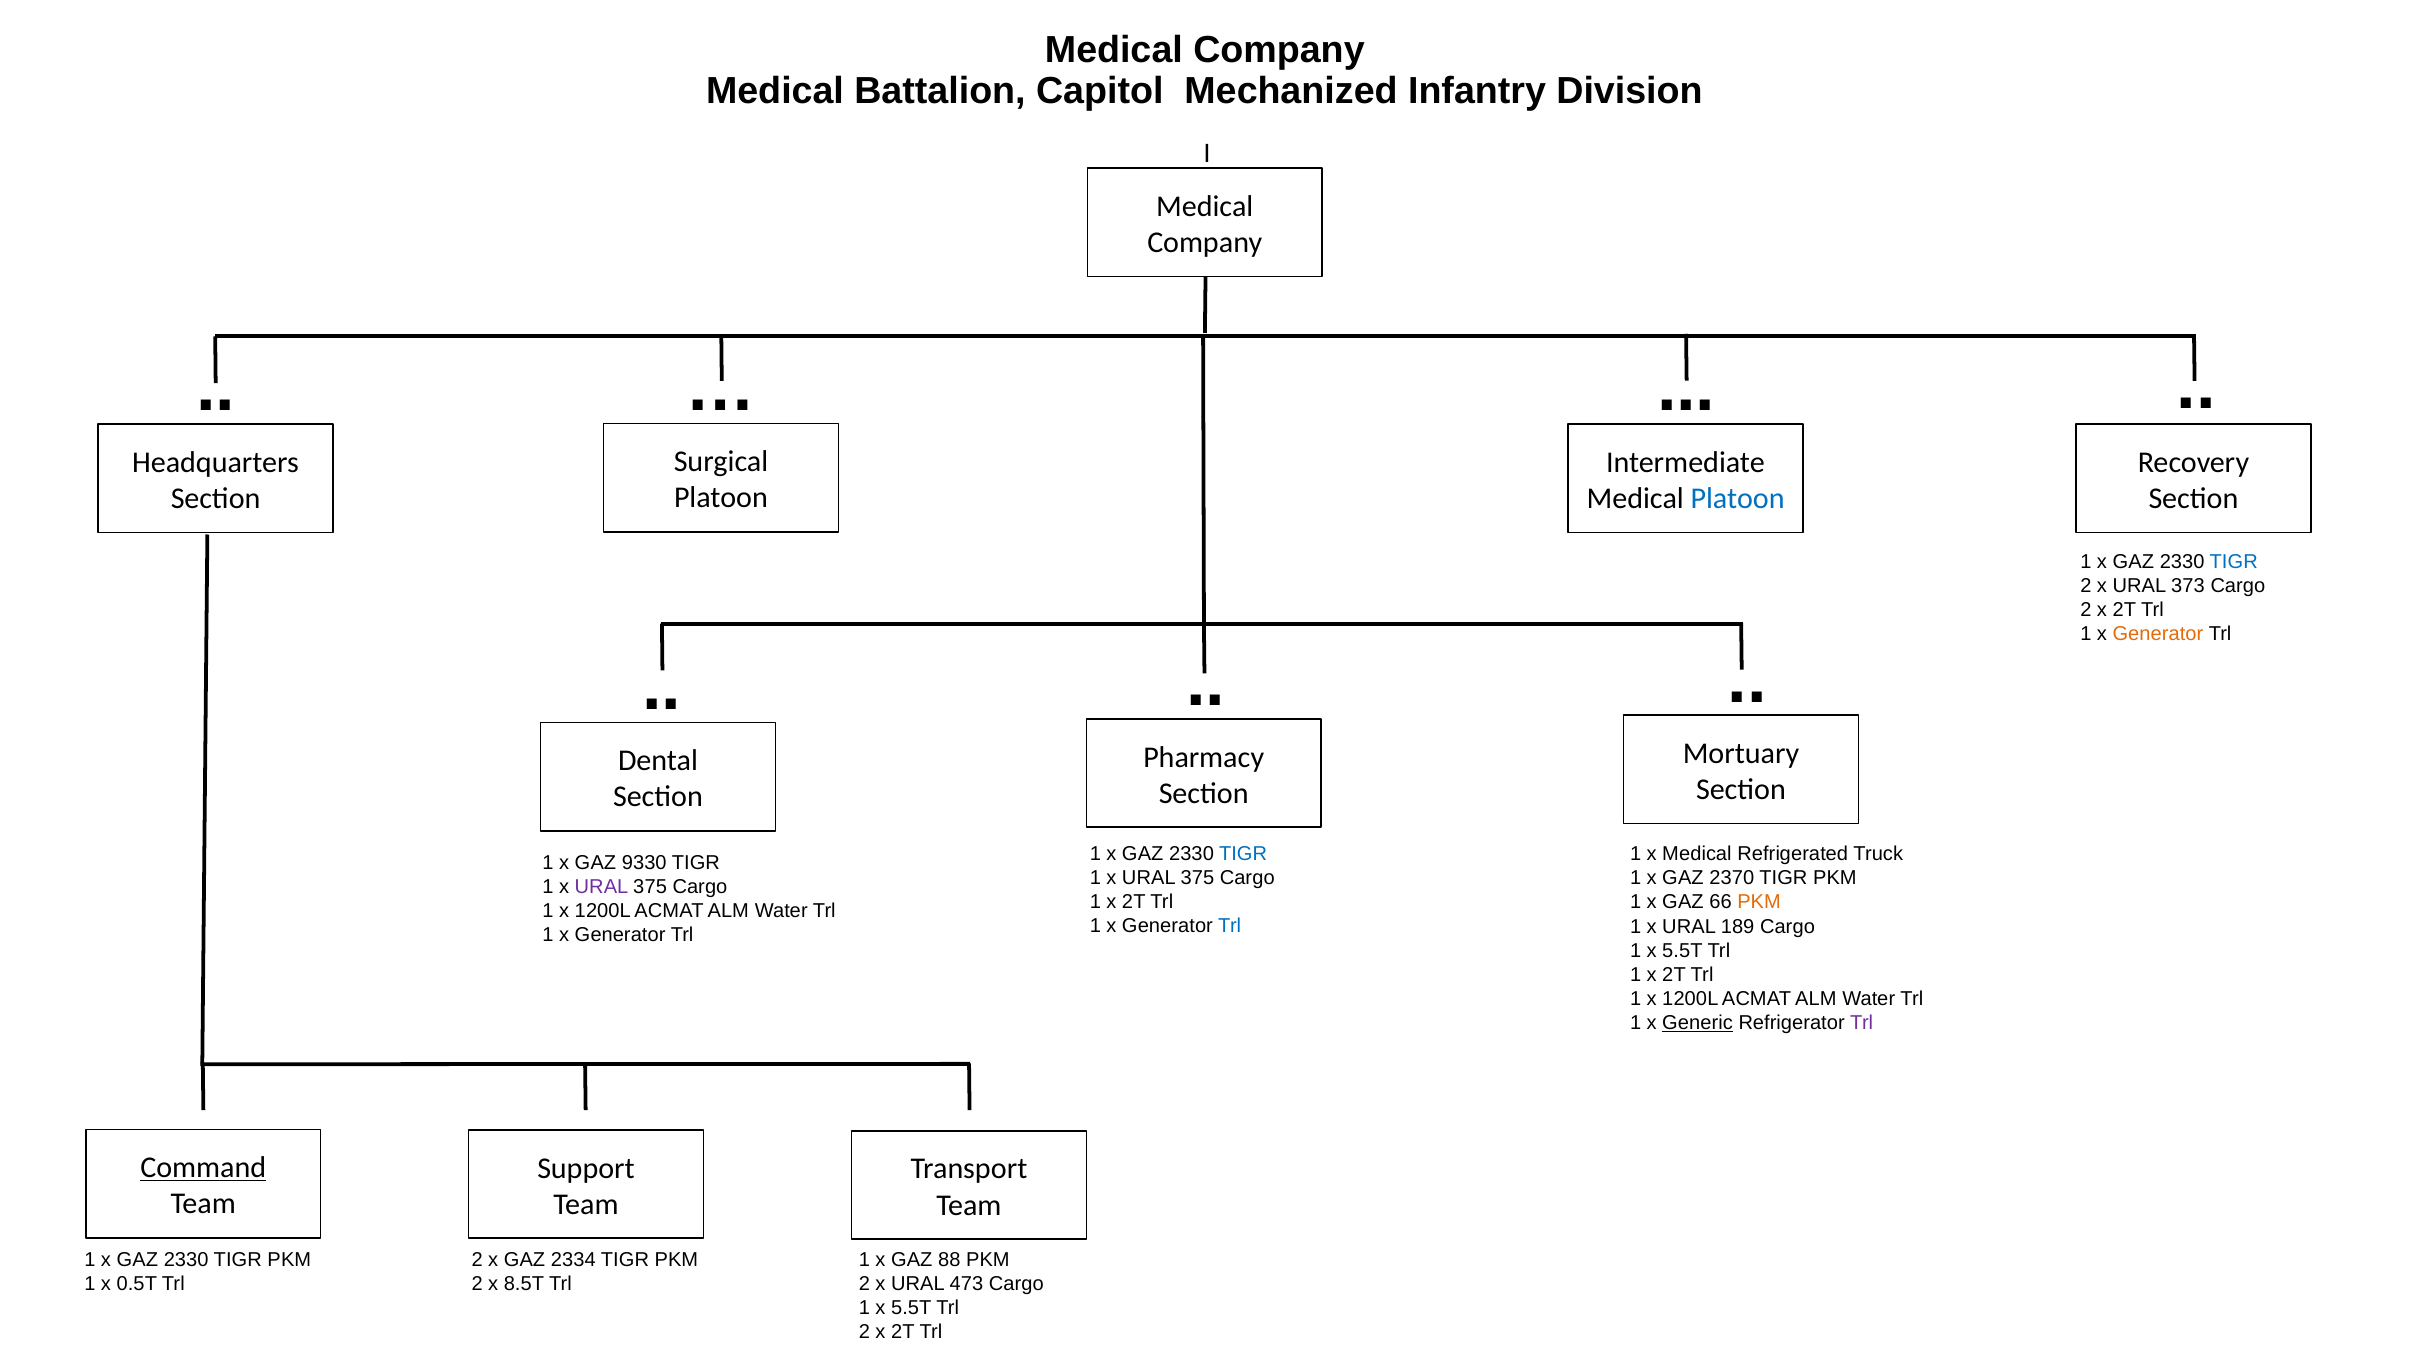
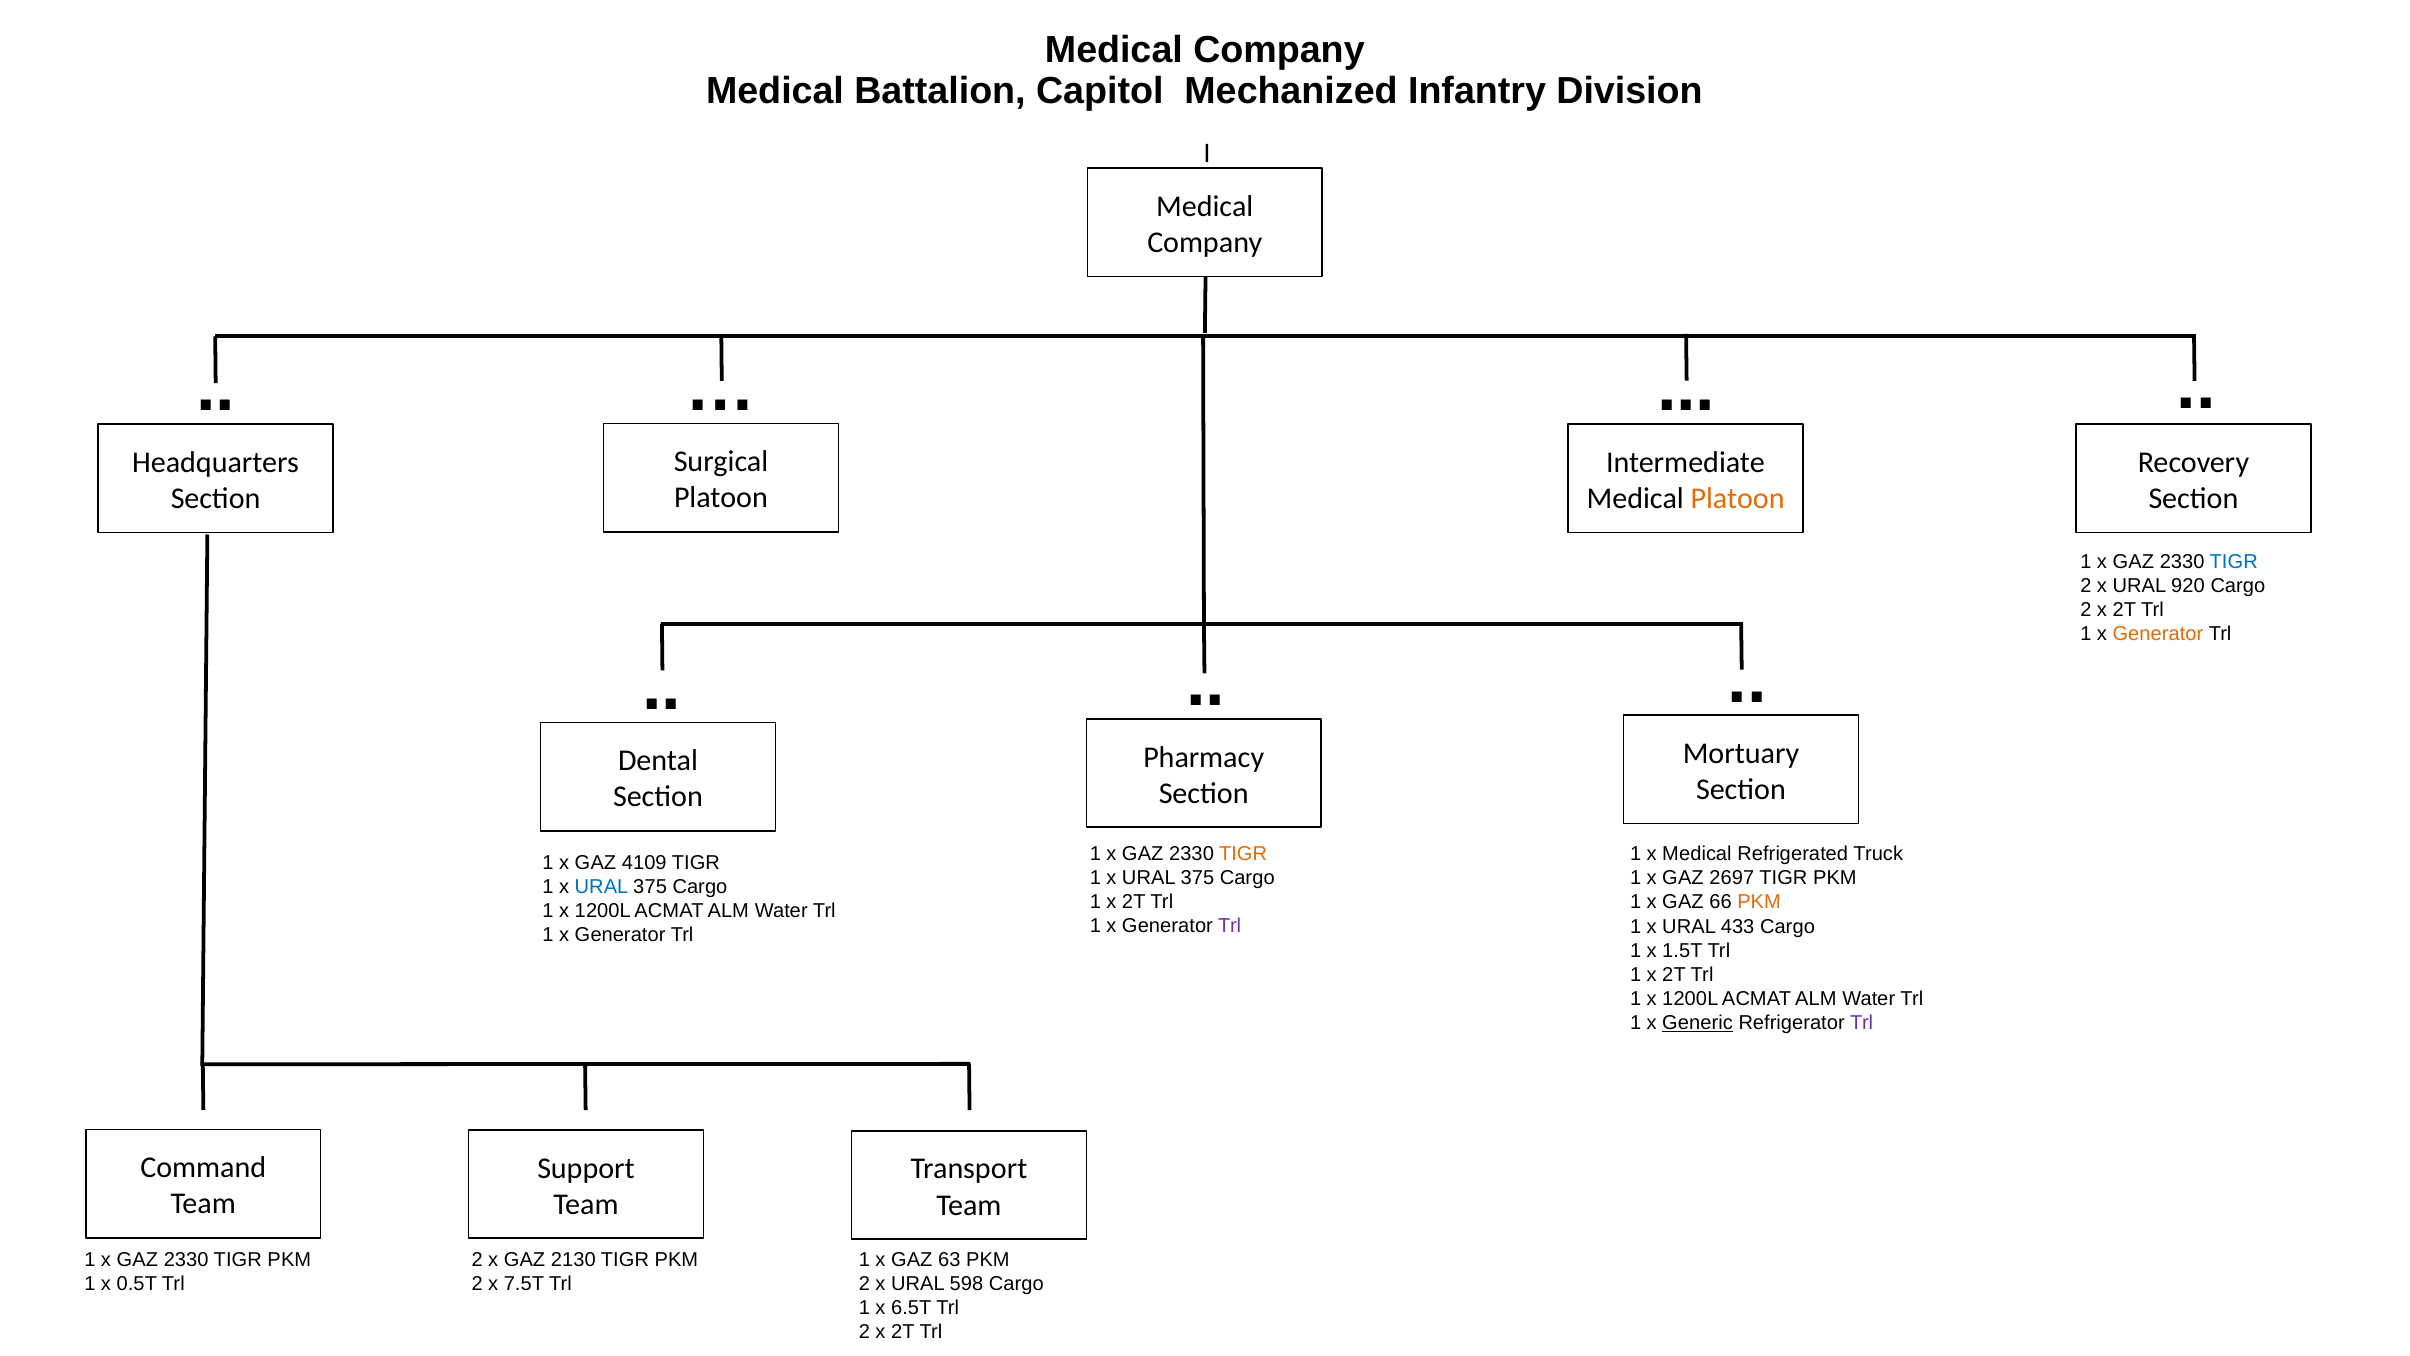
Platoon at (1738, 498) colour: blue -> orange
373: 373 -> 920
TIGR at (1243, 853) colour: blue -> orange
9330: 9330 -> 4109
2370: 2370 -> 2697
URAL at (601, 887) colour: purple -> blue
Trl at (1230, 925) colour: blue -> purple
189: 189 -> 433
5.5T at (1682, 950): 5.5T -> 1.5T
Command underline: present -> none
2334: 2334 -> 2130
88: 88 -> 63
8.5T: 8.5T -> 7.5T
473: 473 -> 598
5.5T at (911, 1308): 5.5T -> 6.5T
